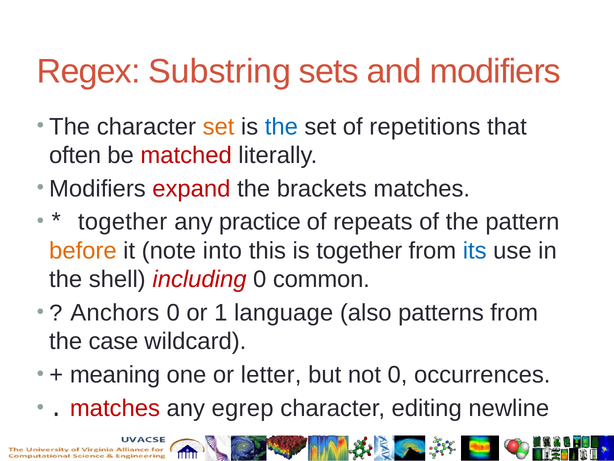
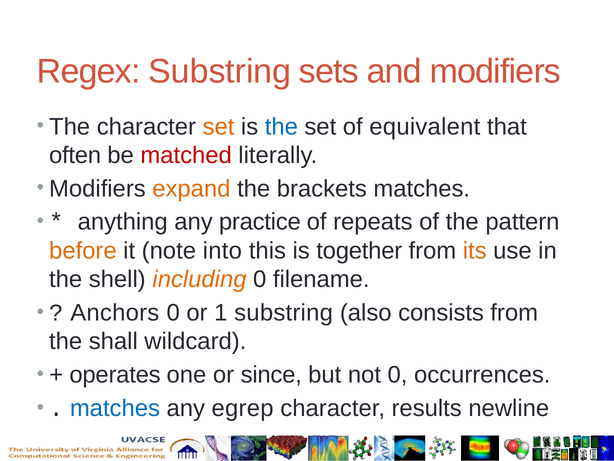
repetitions: repetitions -> equivalent
expand colour: red -> orange
together at (123, 222): together -> anything
its colour: blue -> orange
including colour: red -> orange
common: common -> filename
1 language: language -> substring
patterns: patterns -> consists
case: case -> shall
meaning: meaning -> operates
letter: letter -> since
matches at (115, 408) colour: red -> blue
editing: editing -> results
